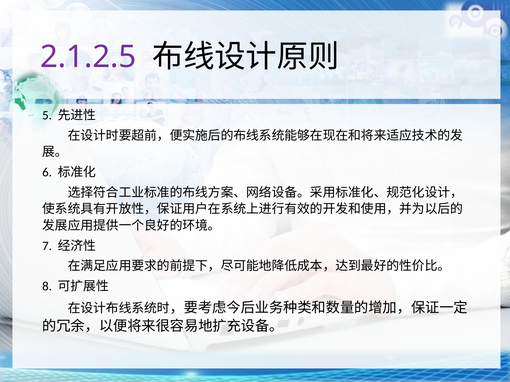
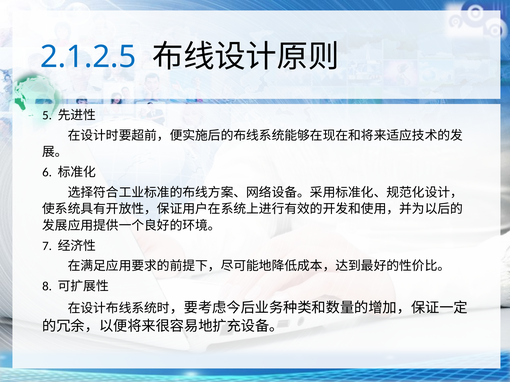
2.1.2.5 colour: purple -> blue
